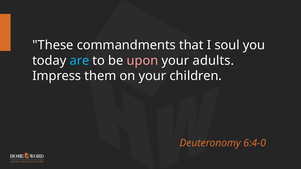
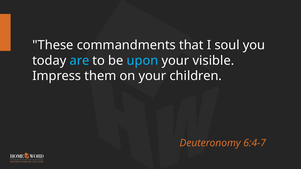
upon colour: pink -> light blue
adults: adults -> visible
6:4-0: 6:4-0 -> 6:4-7
